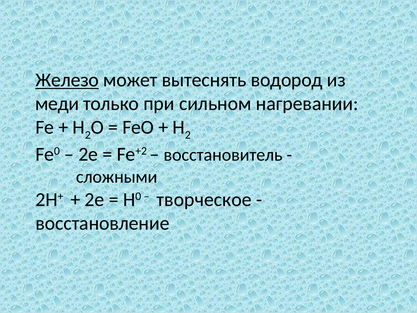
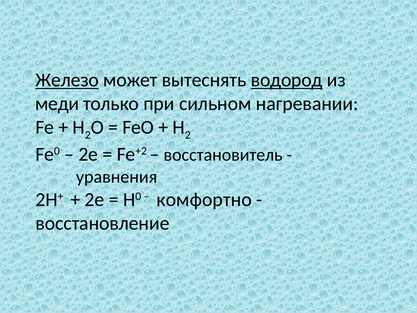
водород underline: none -> present
сложными: сложными -> уравнения
творческое: творческое -> комфортно
